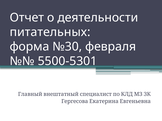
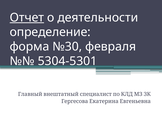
Отчет underline: none -> present
питательных: питательных -> определение
5500-5301: 5500-5301 -> 5304-5301
